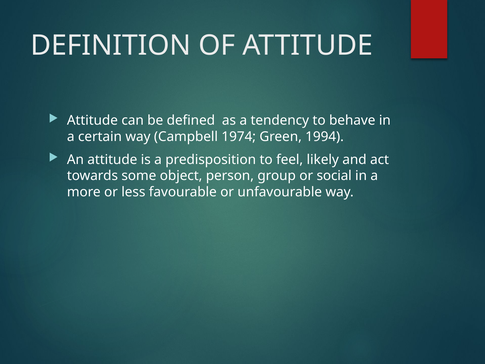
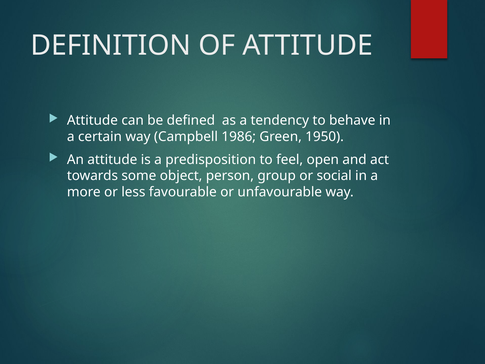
1974: 1974 -> 1986
1994: 1994 -> 1950
likely: likely -> open
